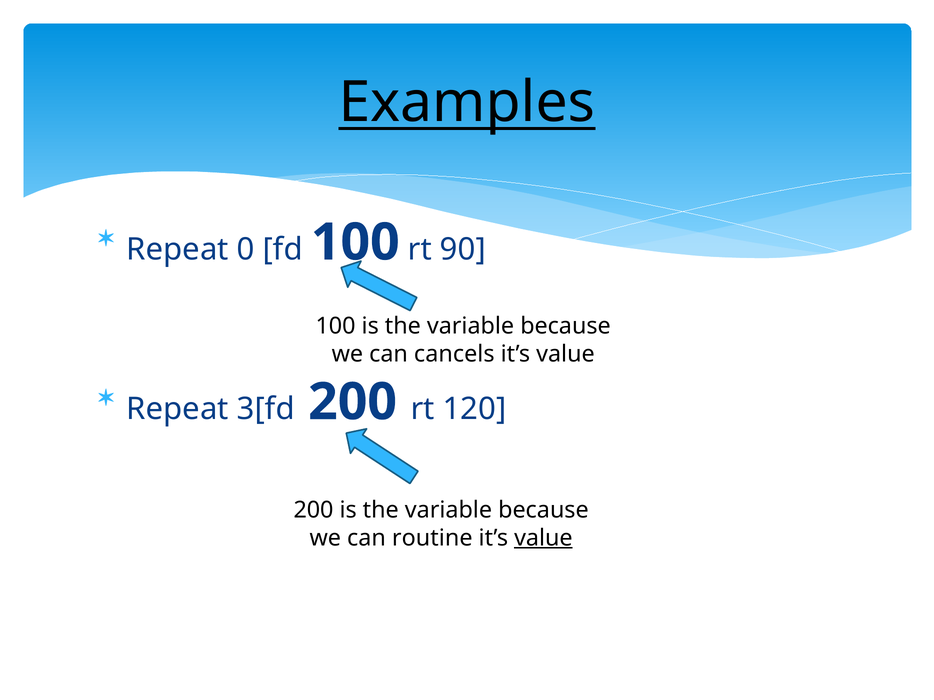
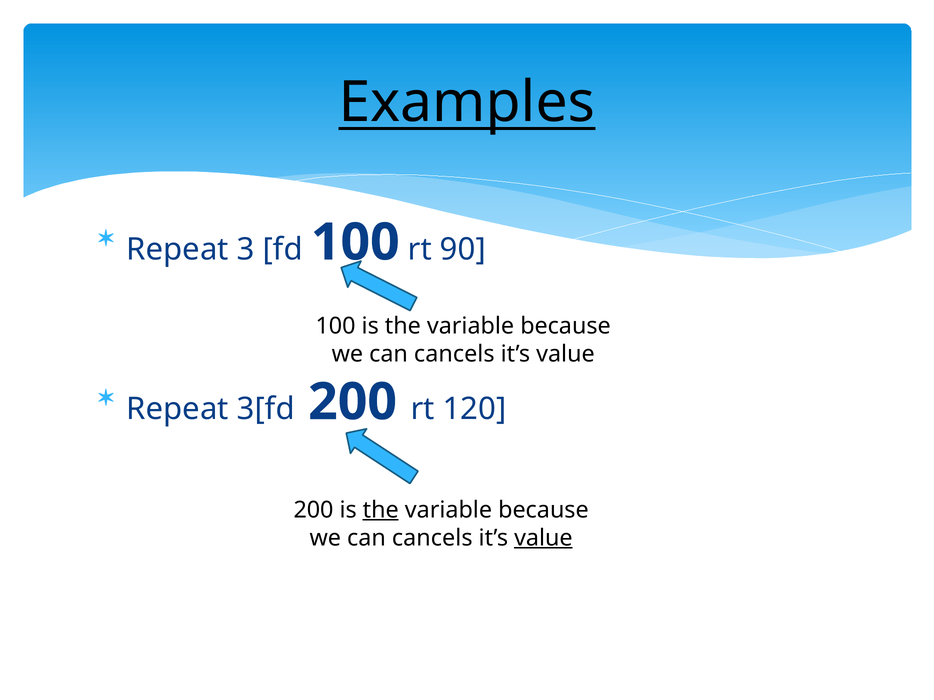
0: 0 -> 3
the at (381, 510) underline: none -> present
routine at (432, 538): routine -> cancels
